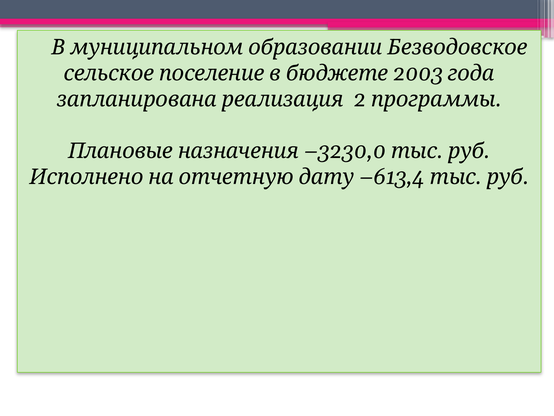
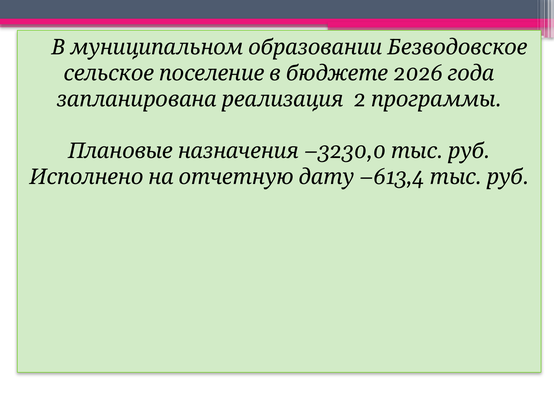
2003: 2003 -> 2026
